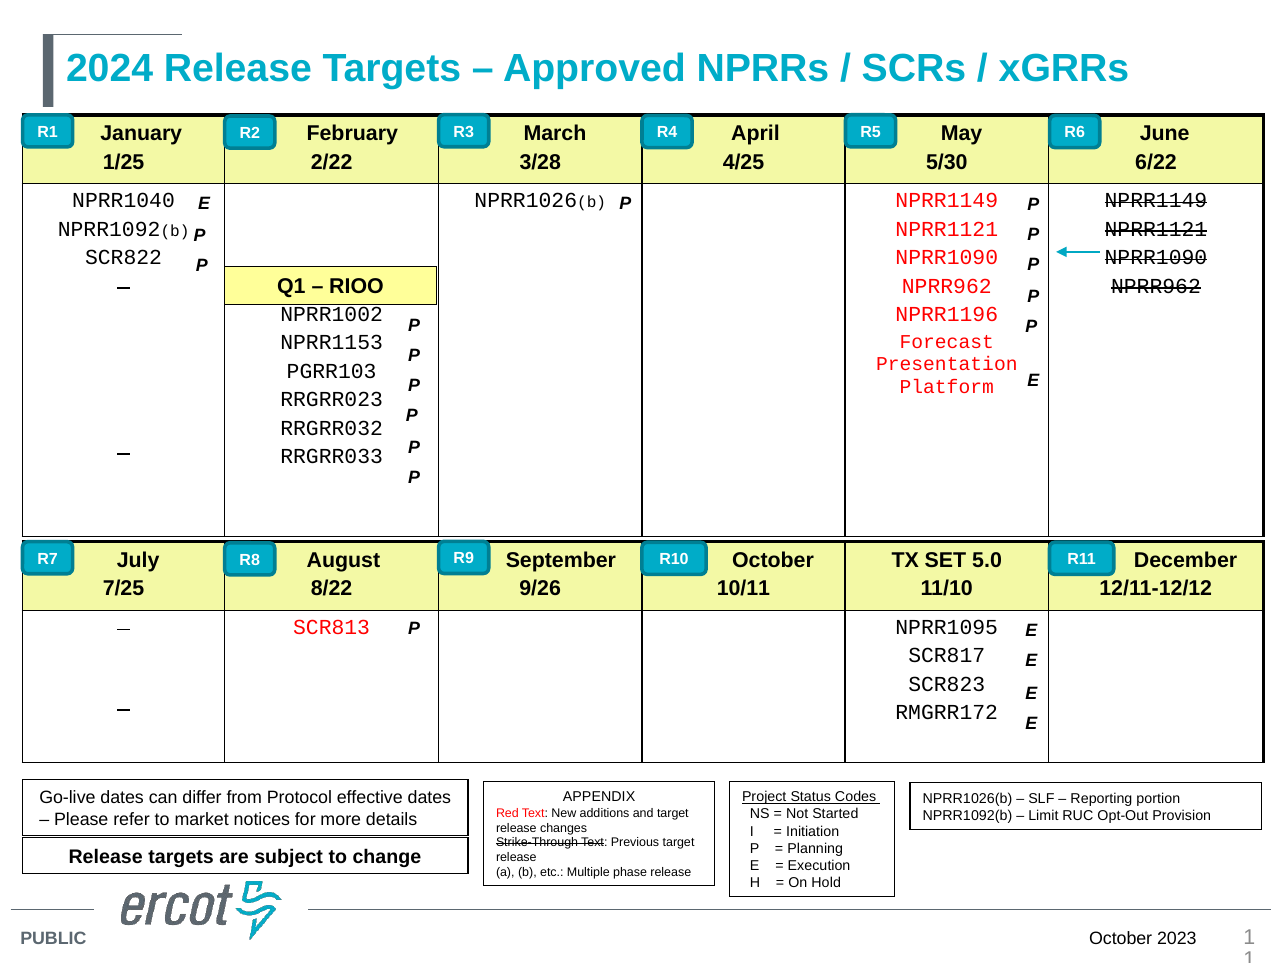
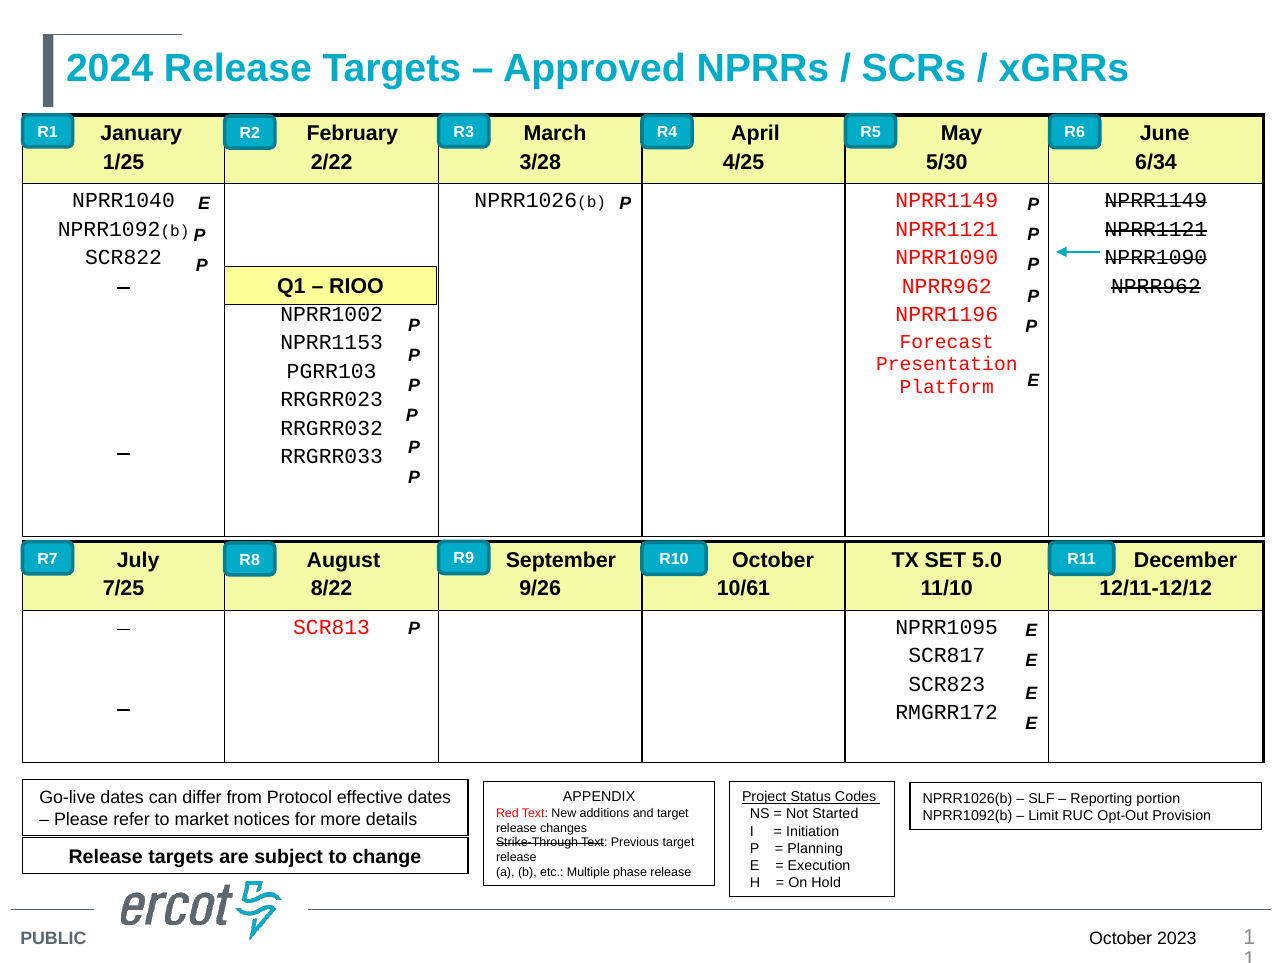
6/22: 6/22 -> 6/34
10/11: 10/11 -> 10/61
